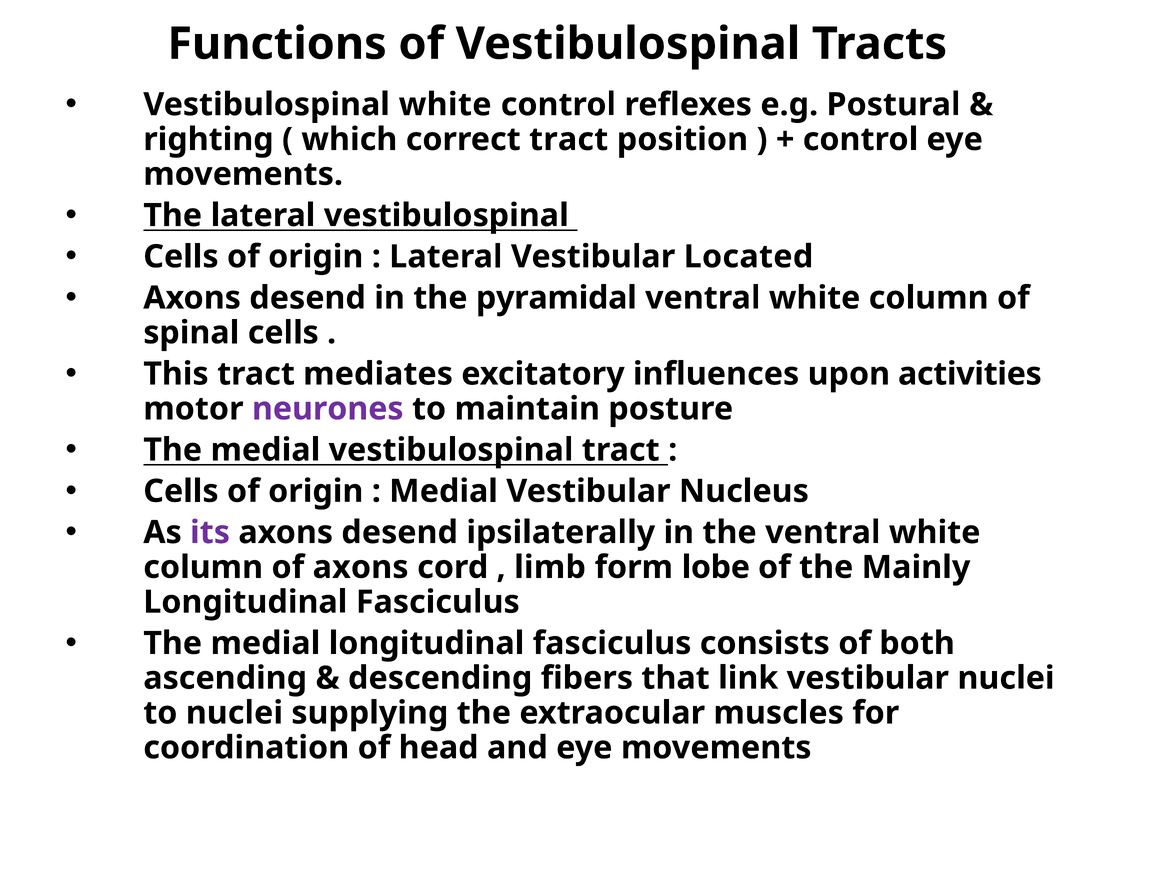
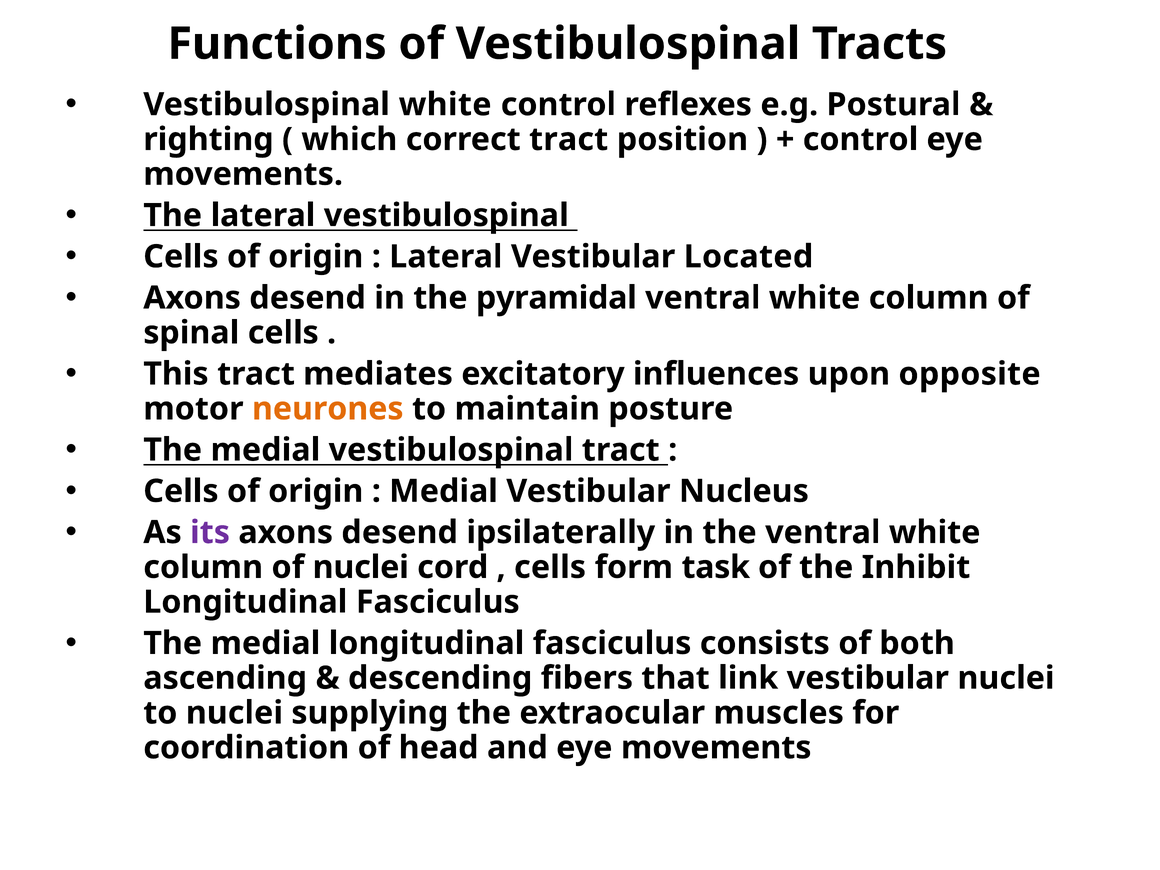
activities: activities -> opposite
neurones colour: purple -> orange
of axons: axons -> nuclei
limb at (550, 567): limb -> cells
lobe: lobe -> task
Mainly: Mainly -> Inhibit
